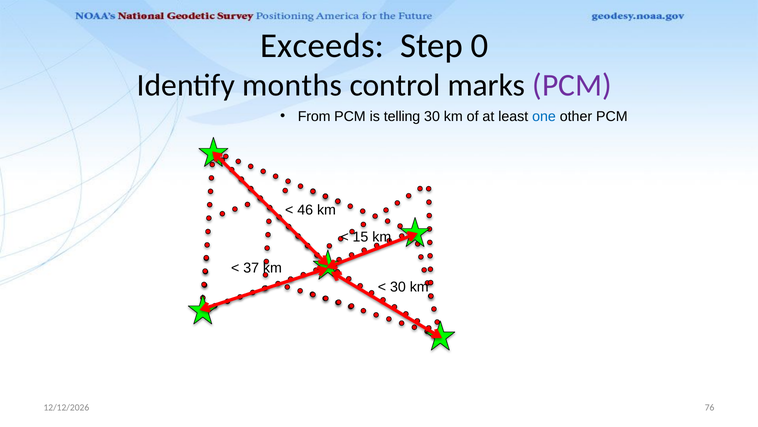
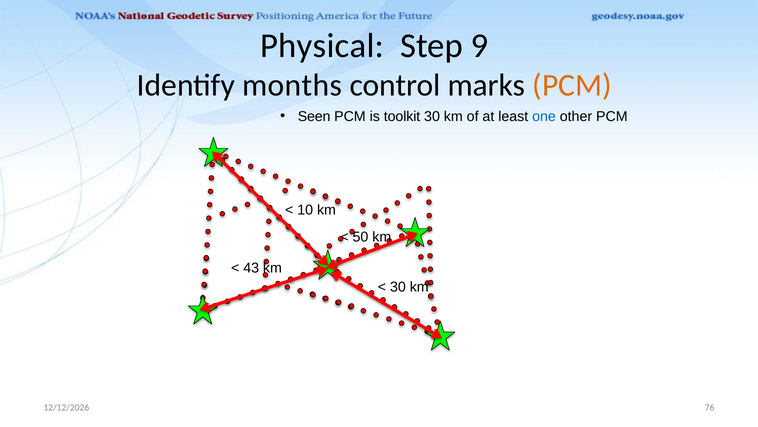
Exceeds: Exceeds -> Physical
0: 0 -> 9
PCM at (572, 85) colour: purple -> orange
From: From -> Seen
telling: telling -> toolkit
46: 46 -> 10
15: 15 -> 50
37: 37 -> 43
